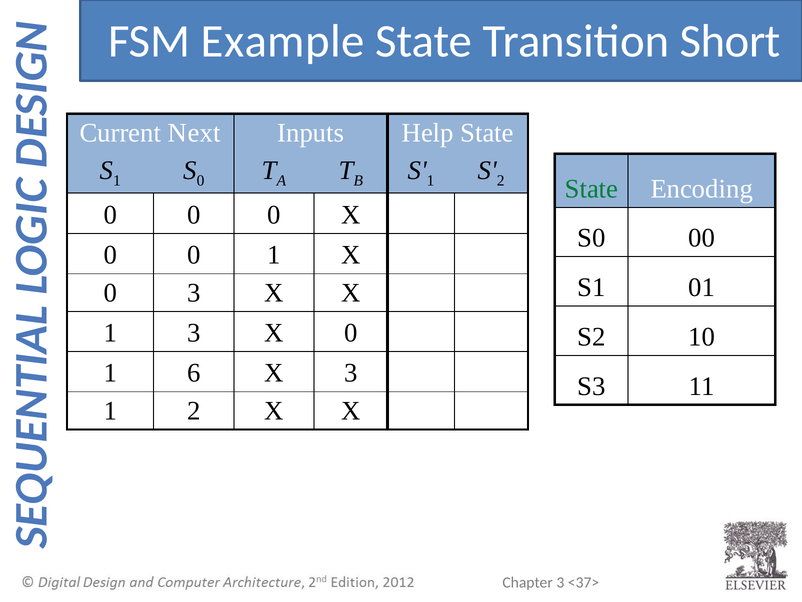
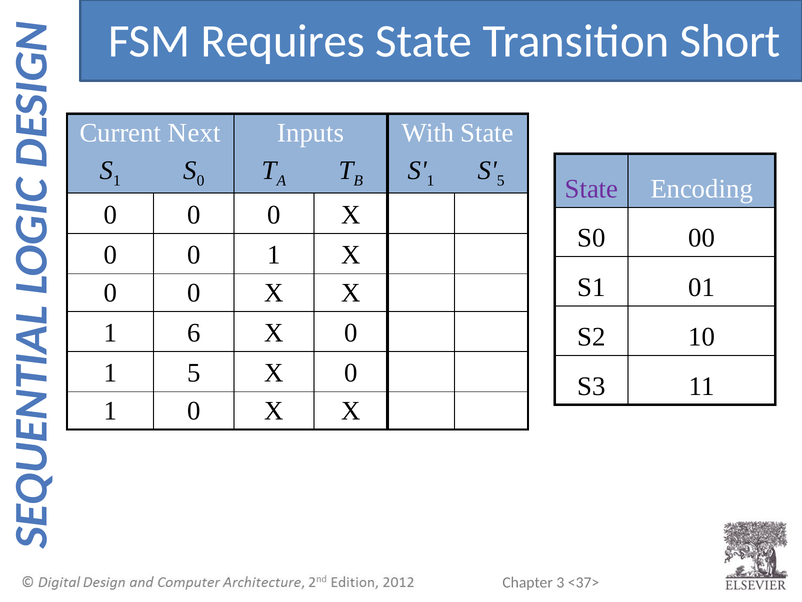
Example: Example -> Requires
Help: Help -> With
2 at (501, 181): 2 -> 5
State at (591, 189) colour: green -> purple
3 at (194, 293): 3 -> 0
1 3: 3 -> 6
1 6: 6 -> 5
3 at (351, 373): 3 -> 0
1 2: 2 -> 0
